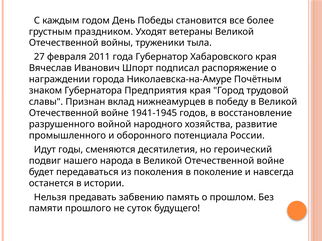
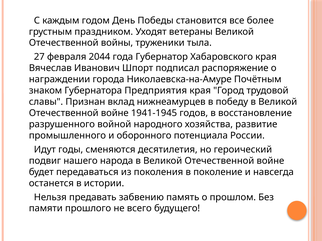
2011: 2011 -> 2044
суток: суток -> всего
